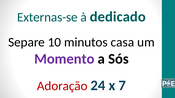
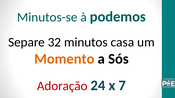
Externas-se: Externas-se -> Minutos-se
dedicado: dedicado -> podemos
10: 10 -> 32
Momento colour: purple -> orange
